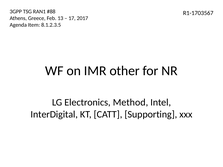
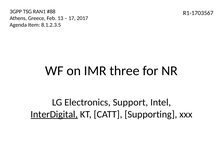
other: other -> three
Method: Method -> Support
InterDigital underline: none -> present
